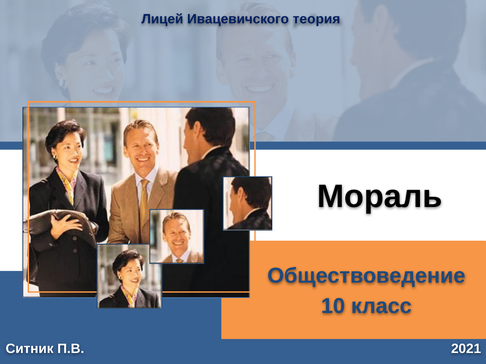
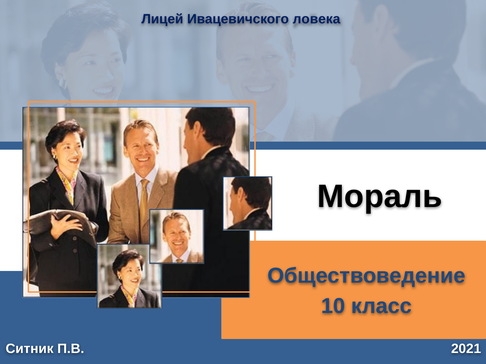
теория: теория -> ловека
